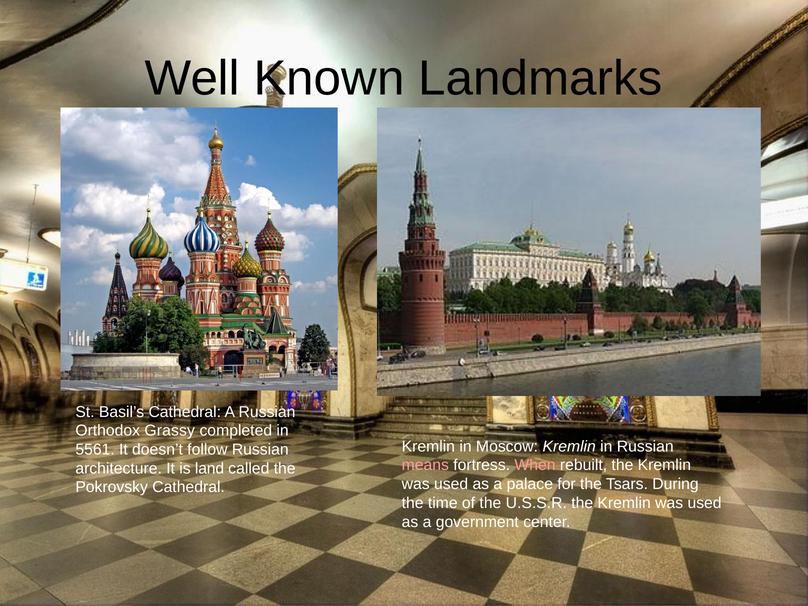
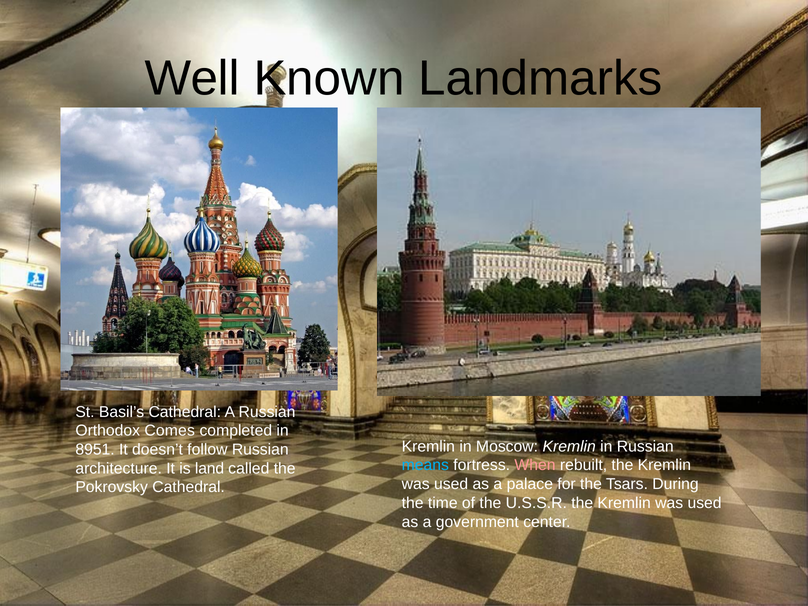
Grassy: Grassy -> Comes
5561: 5561 -> 8951
means colour: pink -> light blue
